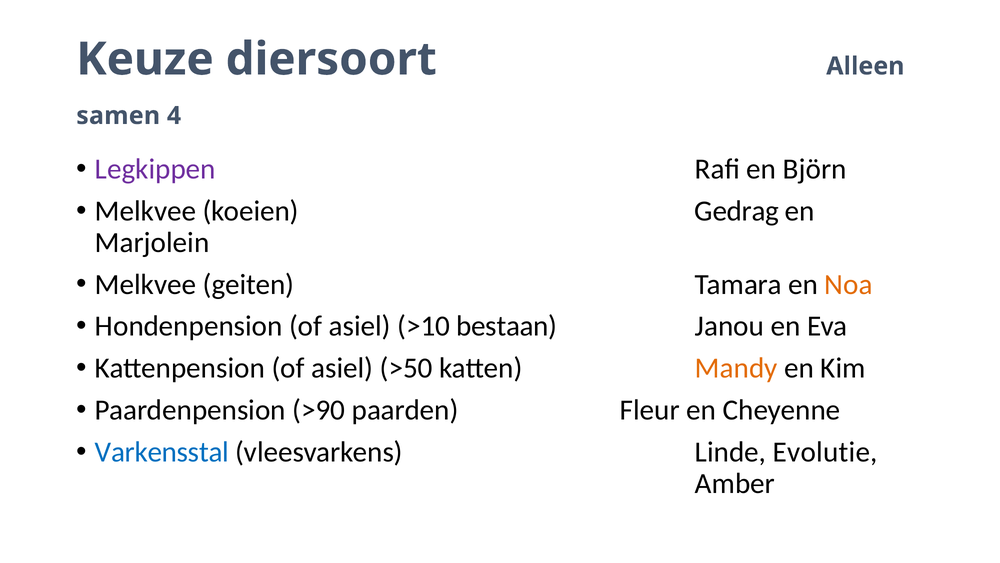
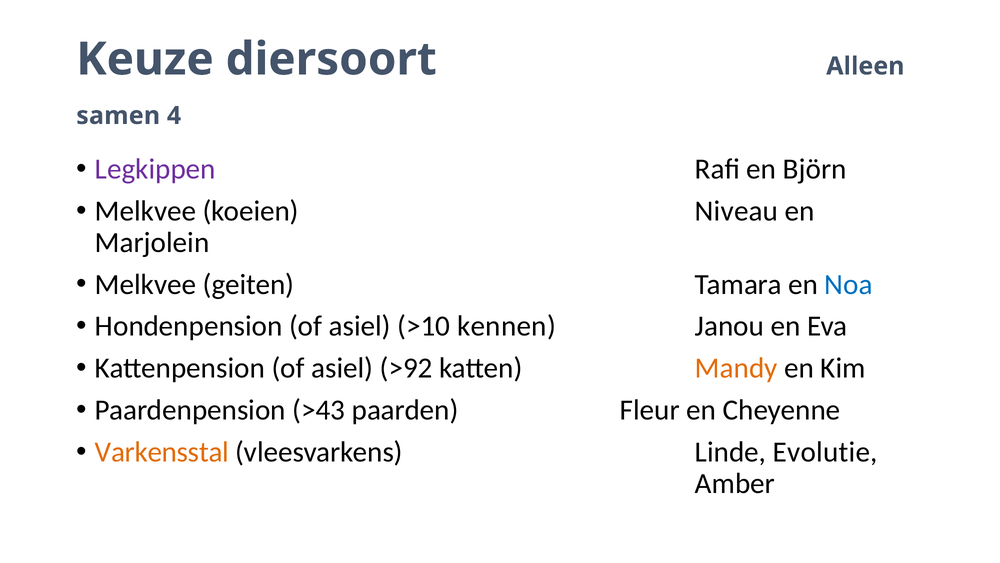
Gedrag: Gedrag -> Niveau
Noa colour: orange -> blue
bestaan: bestaan -> kennen
>50: >50 -> >92
>90: >90 -> >43
Varkensstal colour: blue -> orange
